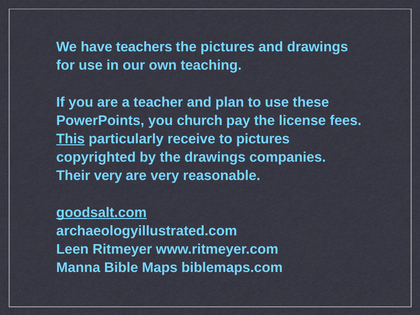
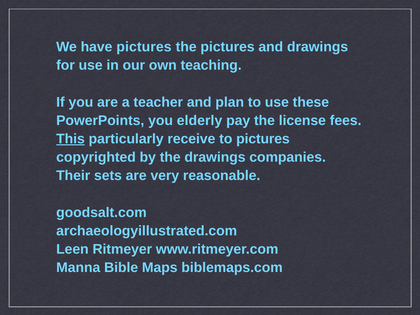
have teachers: teachers -> pictures
church: church -> elderly
Their very: very -> sets
goodsalt.com underline: present -> none
